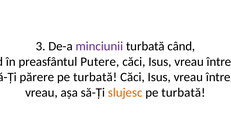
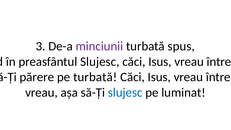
când: când -> spus
preasfântul Putere: Putere -> Slujesc
slujesc at (125, 92) colour: orange -> blue
turbată at (183, 92): turbată -> luminat
